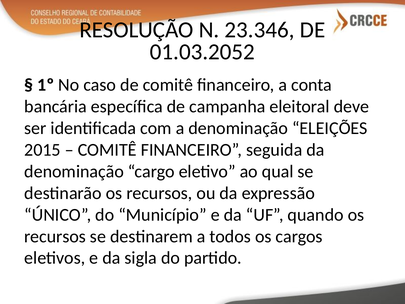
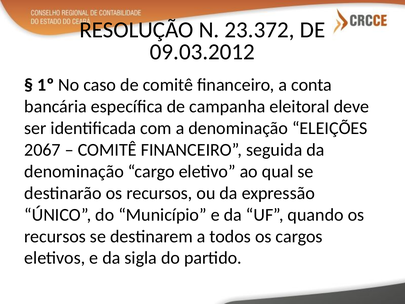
23.346: 23.346 -> 23.372
01.03.2052: 01.03.2052 -> 09.03.2012
2015: 2015 -> 2067
